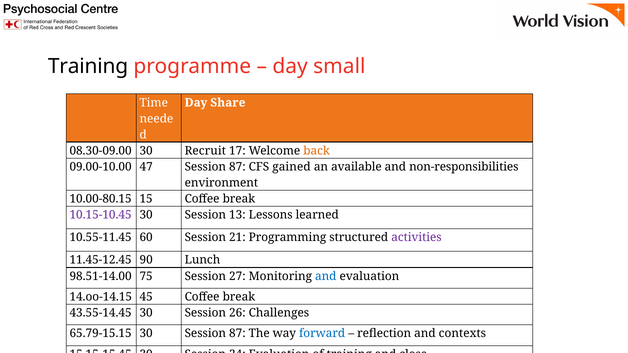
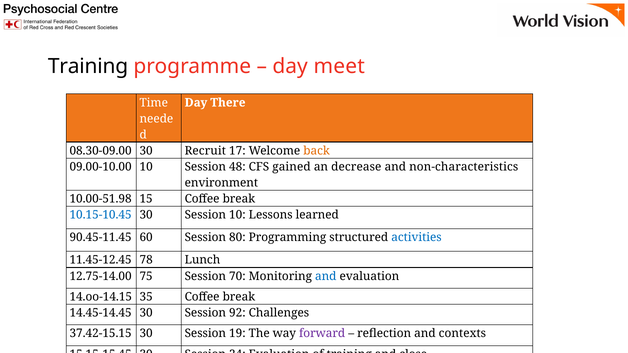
small: small -> meet
Share: Share -> There
09.00-10.00 47: 47 -> 10
87 at (237, 167): 87 -> 48
available: available -> decrease
non-responsibilities: non-responsibilities -> non-characteristics
10.00-80.15: 10.00-80.15 -> 10.00-51.98
10.15-10.45 colour: purple -> blue
Session 13: 13 -> 10
10.55-11.45: 10.55-11.45 -> 90.45-11.45
21: 21 -> 80
activities colour: purple -> blue
90: 90 -> 78
98.51-14.00: 98.51-14.00 -> 12.75-14.00
27: 27 -> 70
45: 45 -> 35
43.55-14.45: 43.55-14.45 -> 14.45-14.45
26: 26 -> 92
65.79-15.15: 65.79-15.15 -> 37.42-15.15
30 Session 87: 87 -> 19
forward colour: blue -> purple
